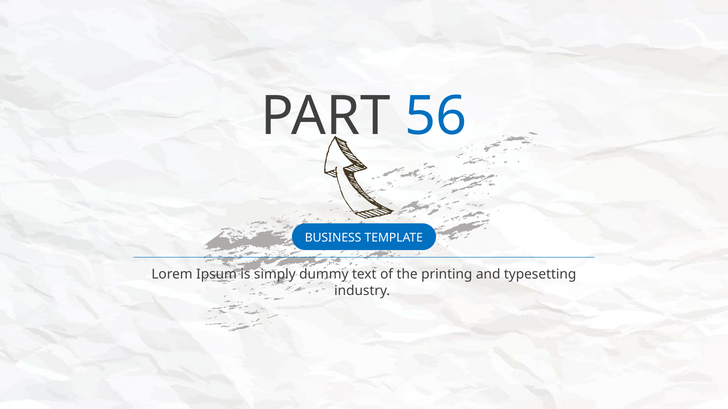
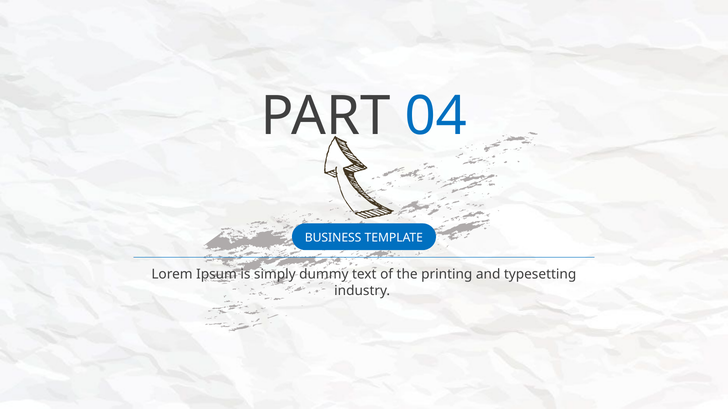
56: 56 -> 04
